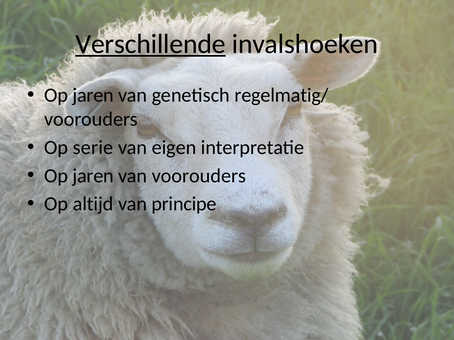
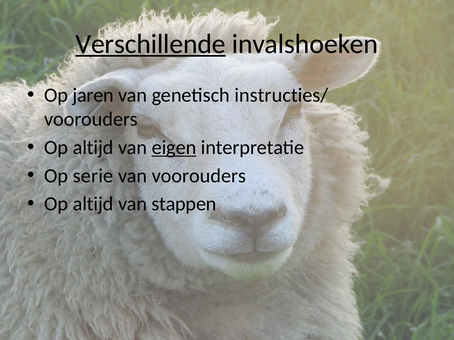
regelmatig/: regelmatig/ -> instructies/
serie at (93, 148): serie -> altijd
eigen underline: none -> present
jaren at (93, 176): jaren -> serie
principe: principe -> stappen
